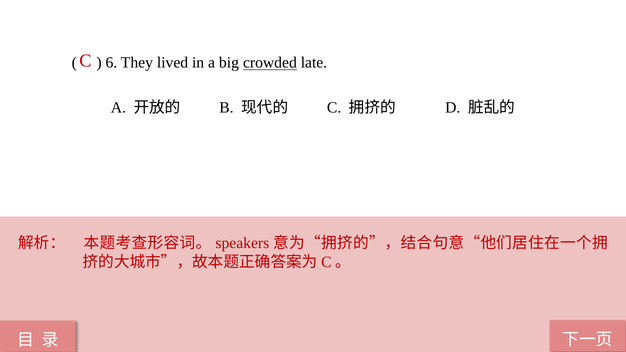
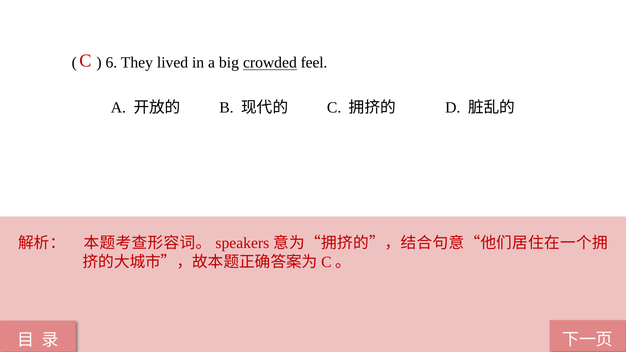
late: late -> feel
